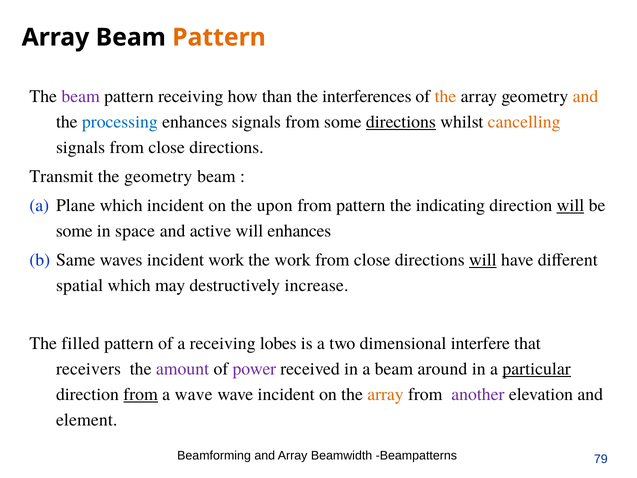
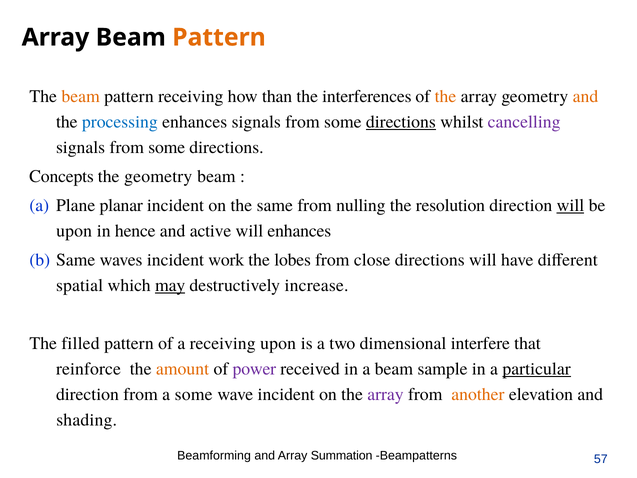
beam at (81, 96) colour: purple -> orange
cancelling colour: orange -> purple
close at (167, 147): close -> some
Transmit: Transmit -> Concepts
Plane which: which -> planar
the upon: upon -> same
from pattern: pattern -> nulling
indicating: indicating -> resolution
some at (74, 231): some -> upon
space: space -> hence
the work: work -> lobes
will at (483, 260) underline: present -> none
may underline: none -> present
receiving lobes: lobes -> upon
receivers: receivers -> reinforce
amount colour: purple -> orange
around: around -> sample
from at (141, 394) underline: present -> none
a wave: wave -> some
array at (385, 394) colour: orange -> purple
another colour: purple -> orange
element: element -> shading
Beamwidth: Beamwidth -> Summation
79: 79 -> 57
